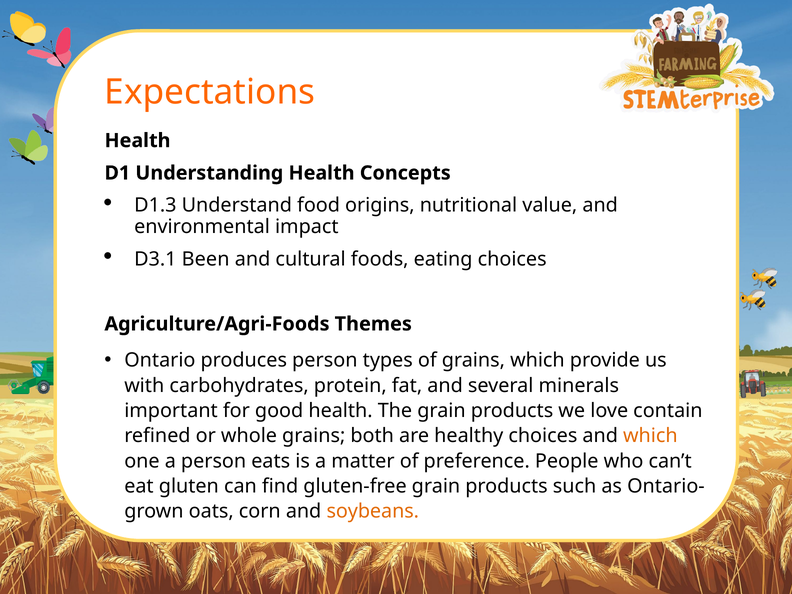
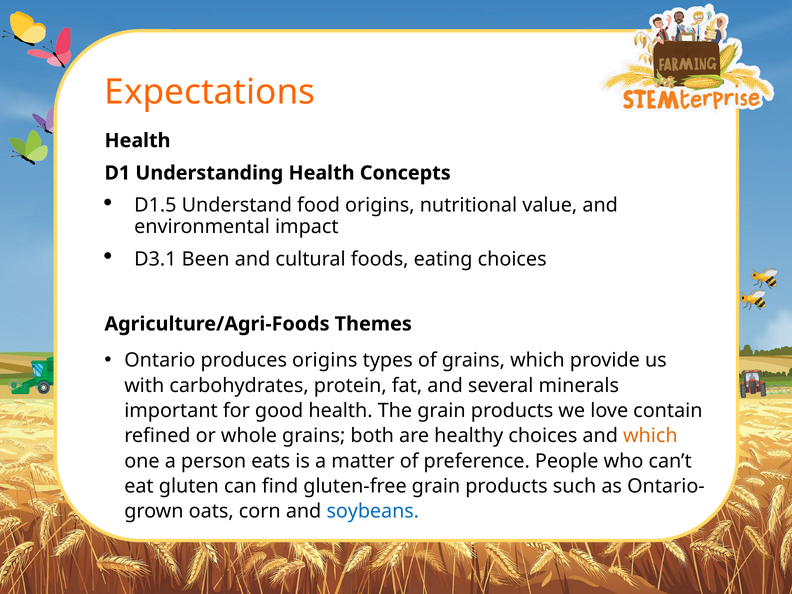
D1.3: D1.3 -> D1.5
produces person: person -> origins
soybeans colour: orange -> blue
